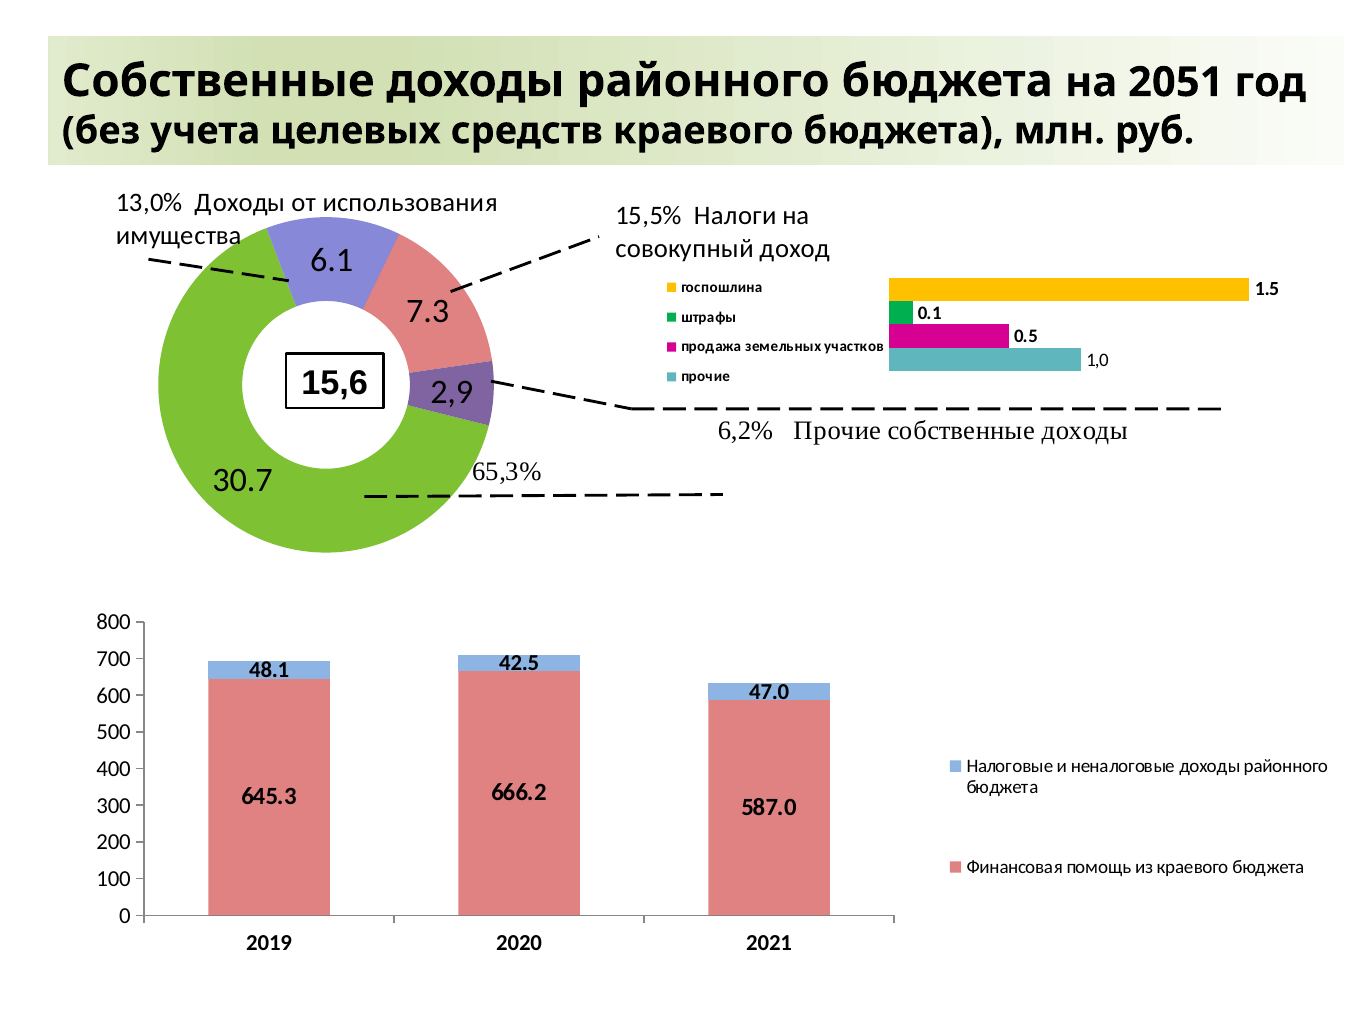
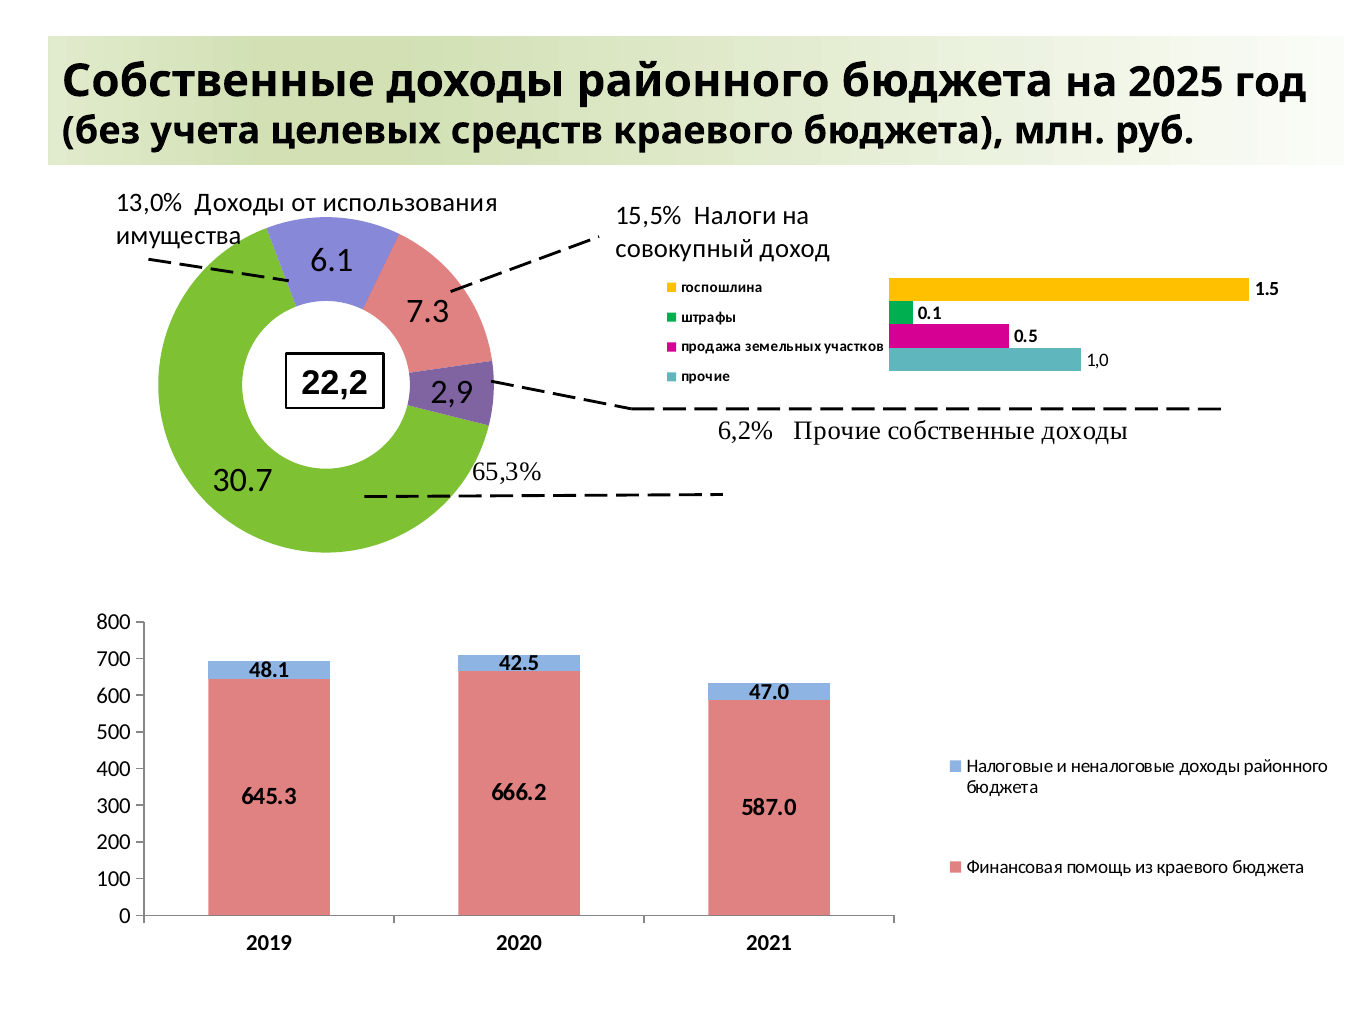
2051: 2051 -> 2025
15,6: 15,6 -> 22,2
